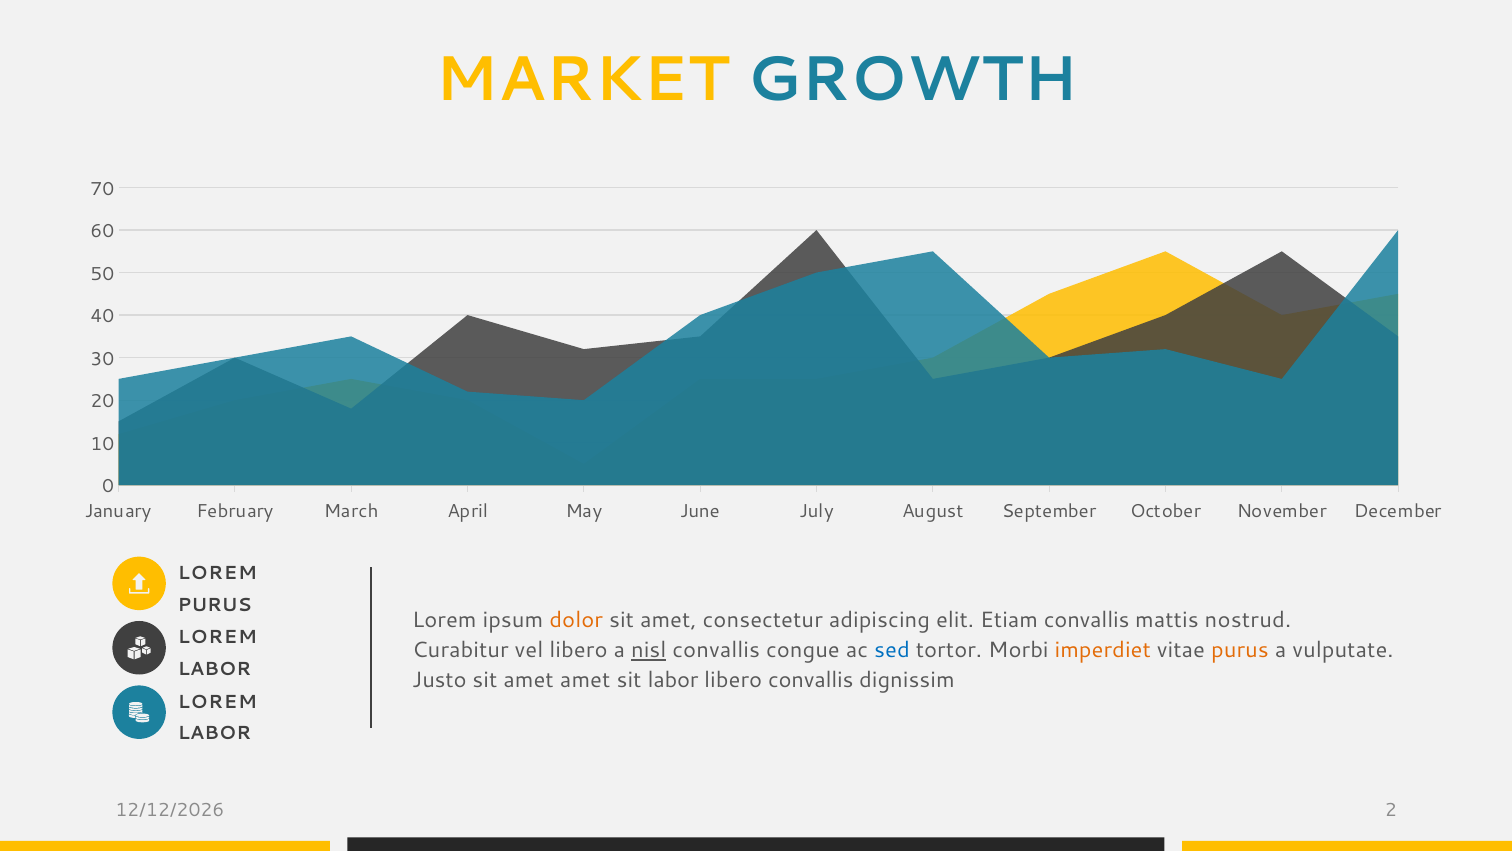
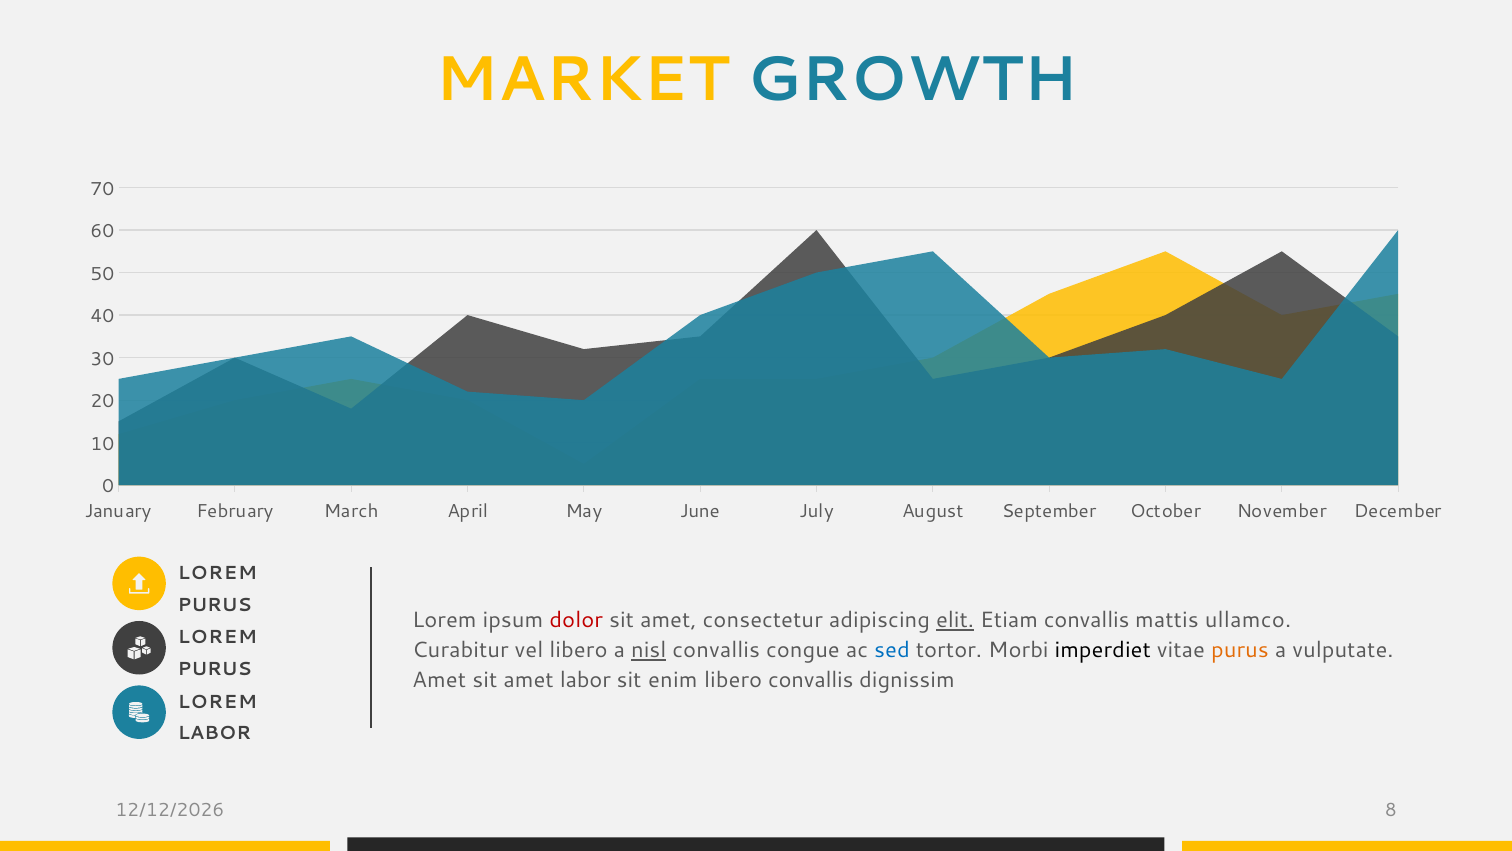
dolor colour: orange -> red
elit underline: none -> present
nostrud: nostrud -> ullamco
imperdiet colour: orange -> black
LABOR at (214, 669): LABOR -> PURUS
Justo at (439, 680): Justo -> Amet
amet amet: amet -> labor
sit labor: labor -> enim
2: 2 -> 8
